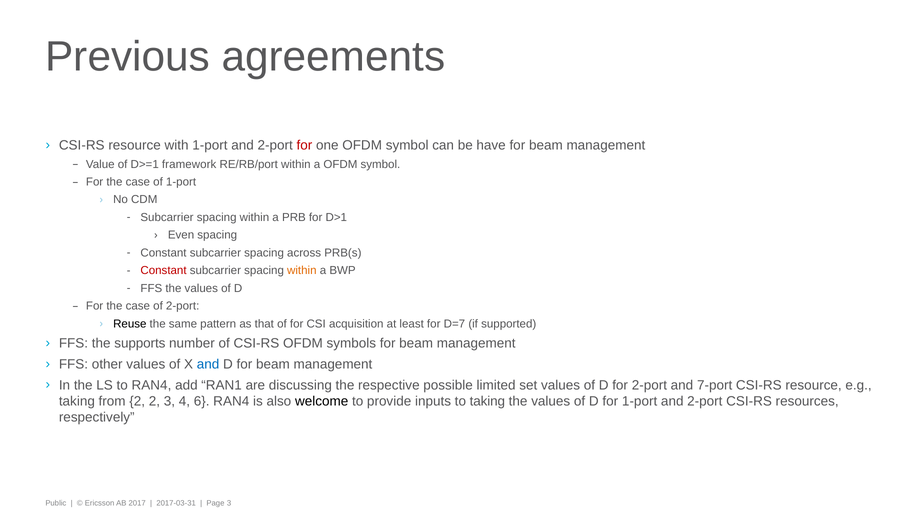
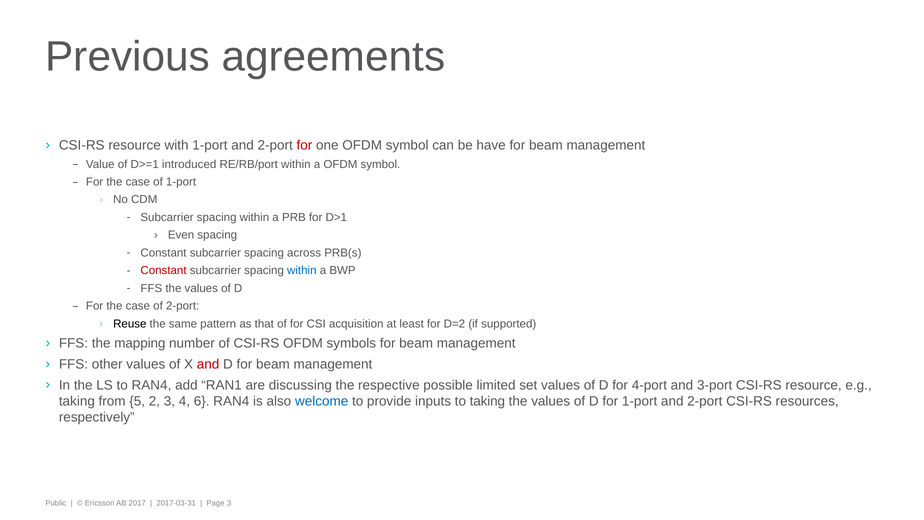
framework: framework -> introduced
within at (302, 270) colour: orange -> blue
D=7: D=7 -> D=2
supports: supports -> mapping
and at (208, 364) colour: blue -> red
for 2-port: 2-port -> 4-port
7-port: 7-port -> 3-port
from 2: 2 -> 5
welcome colour: black -> blue
